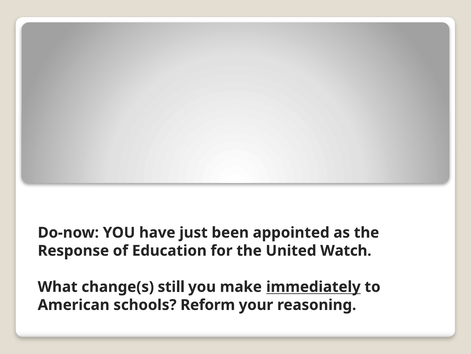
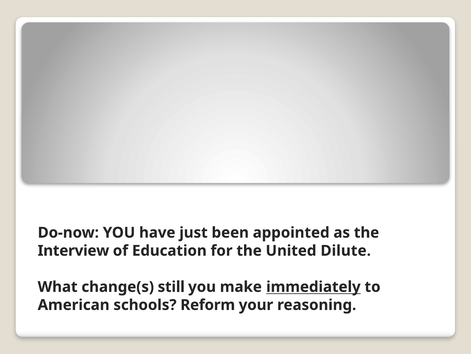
Response: Response -> Interview
Watch: Watch -> Dilute
